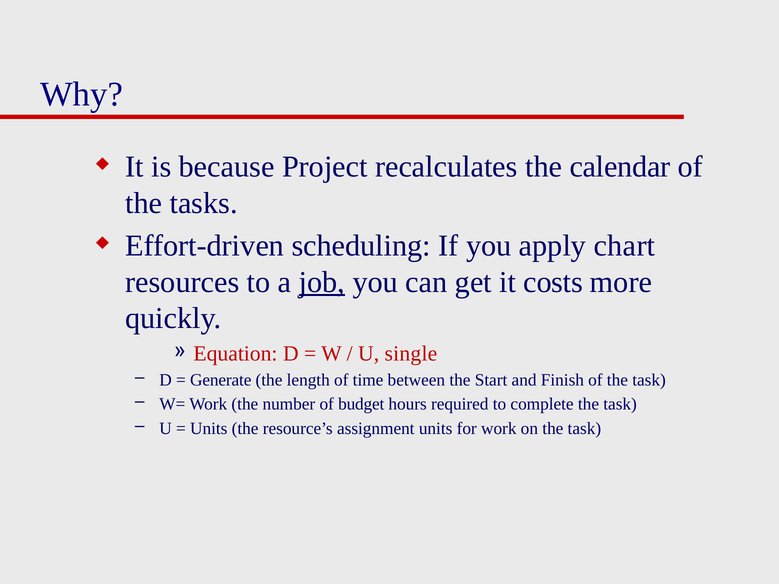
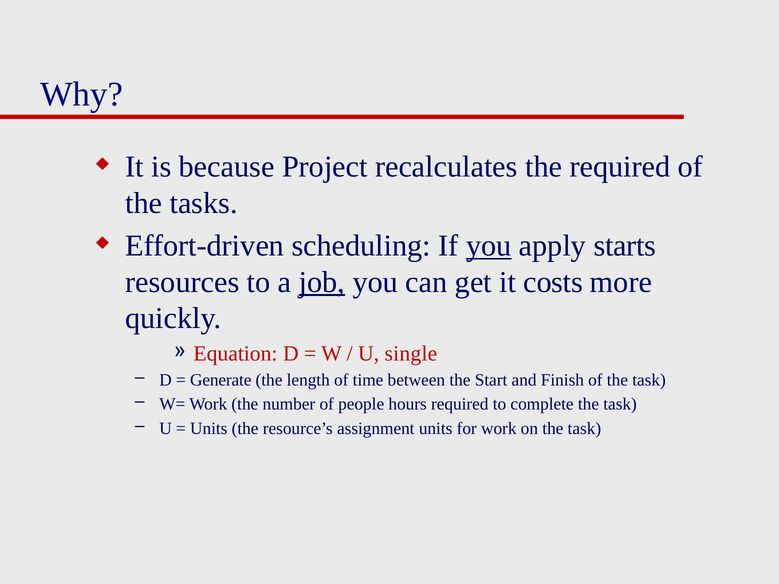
the calendar: calendar -> required
you at (489, 246) underline: none -> present
chart: chart -> starts
budget: budget -> people
